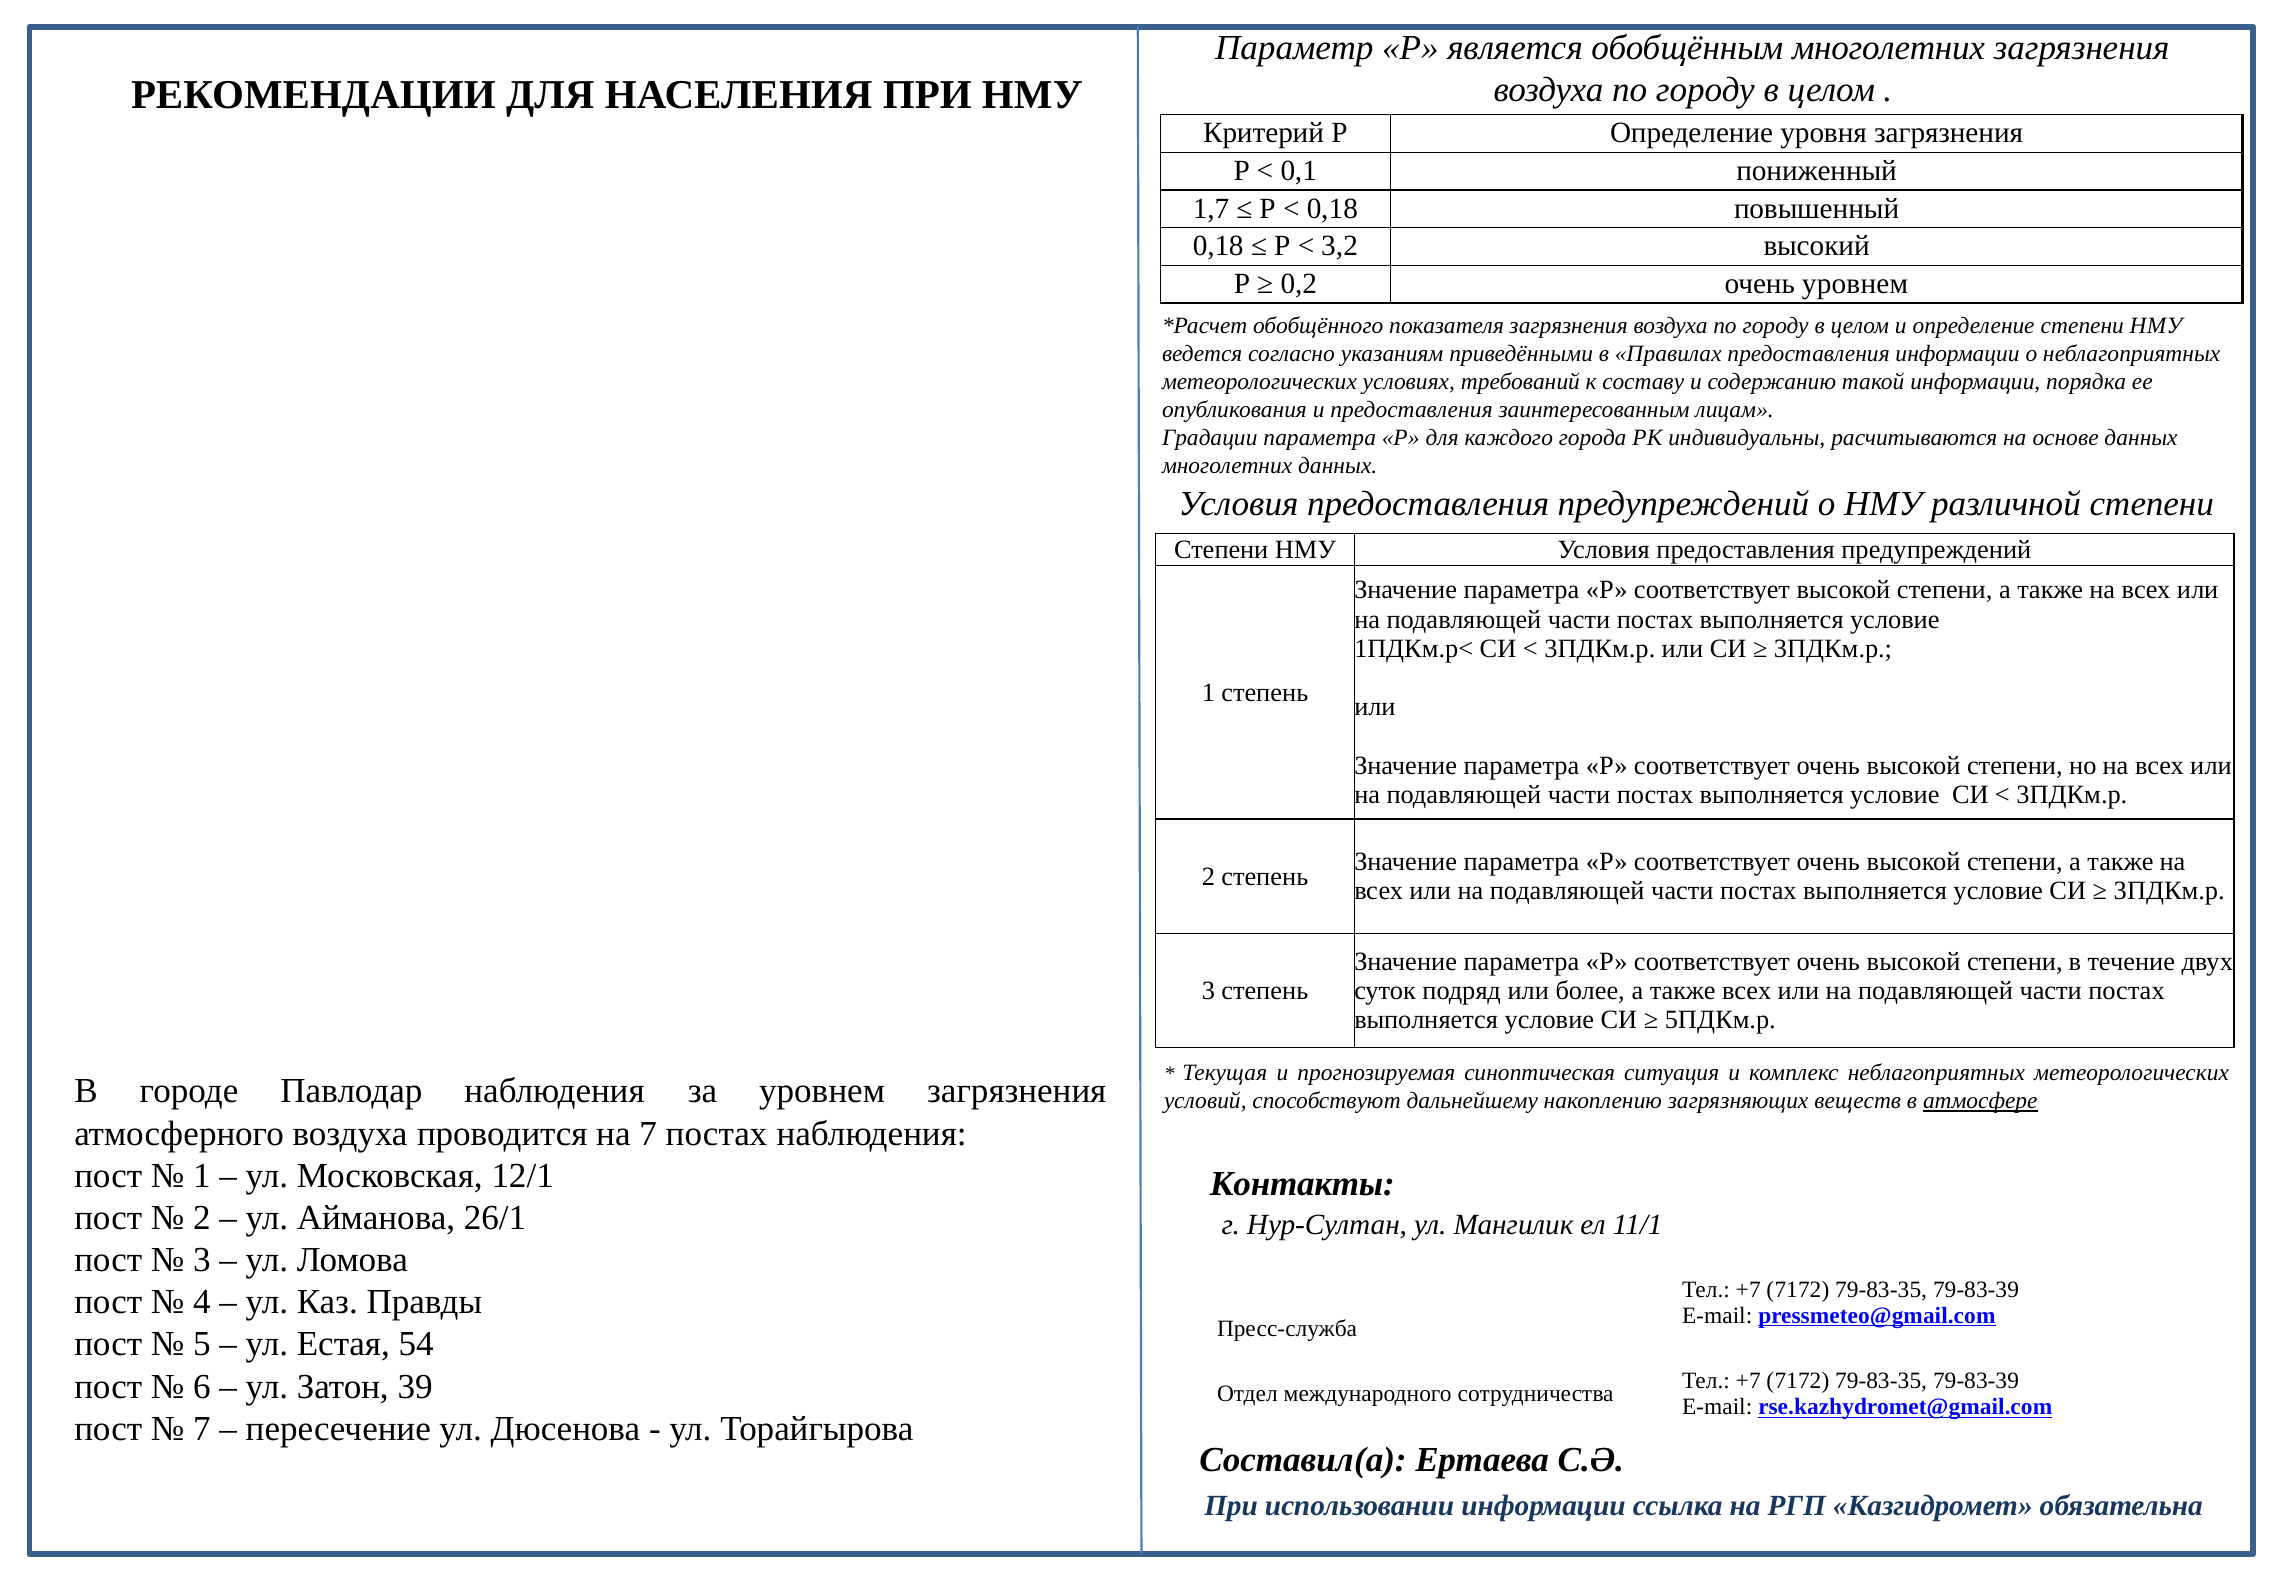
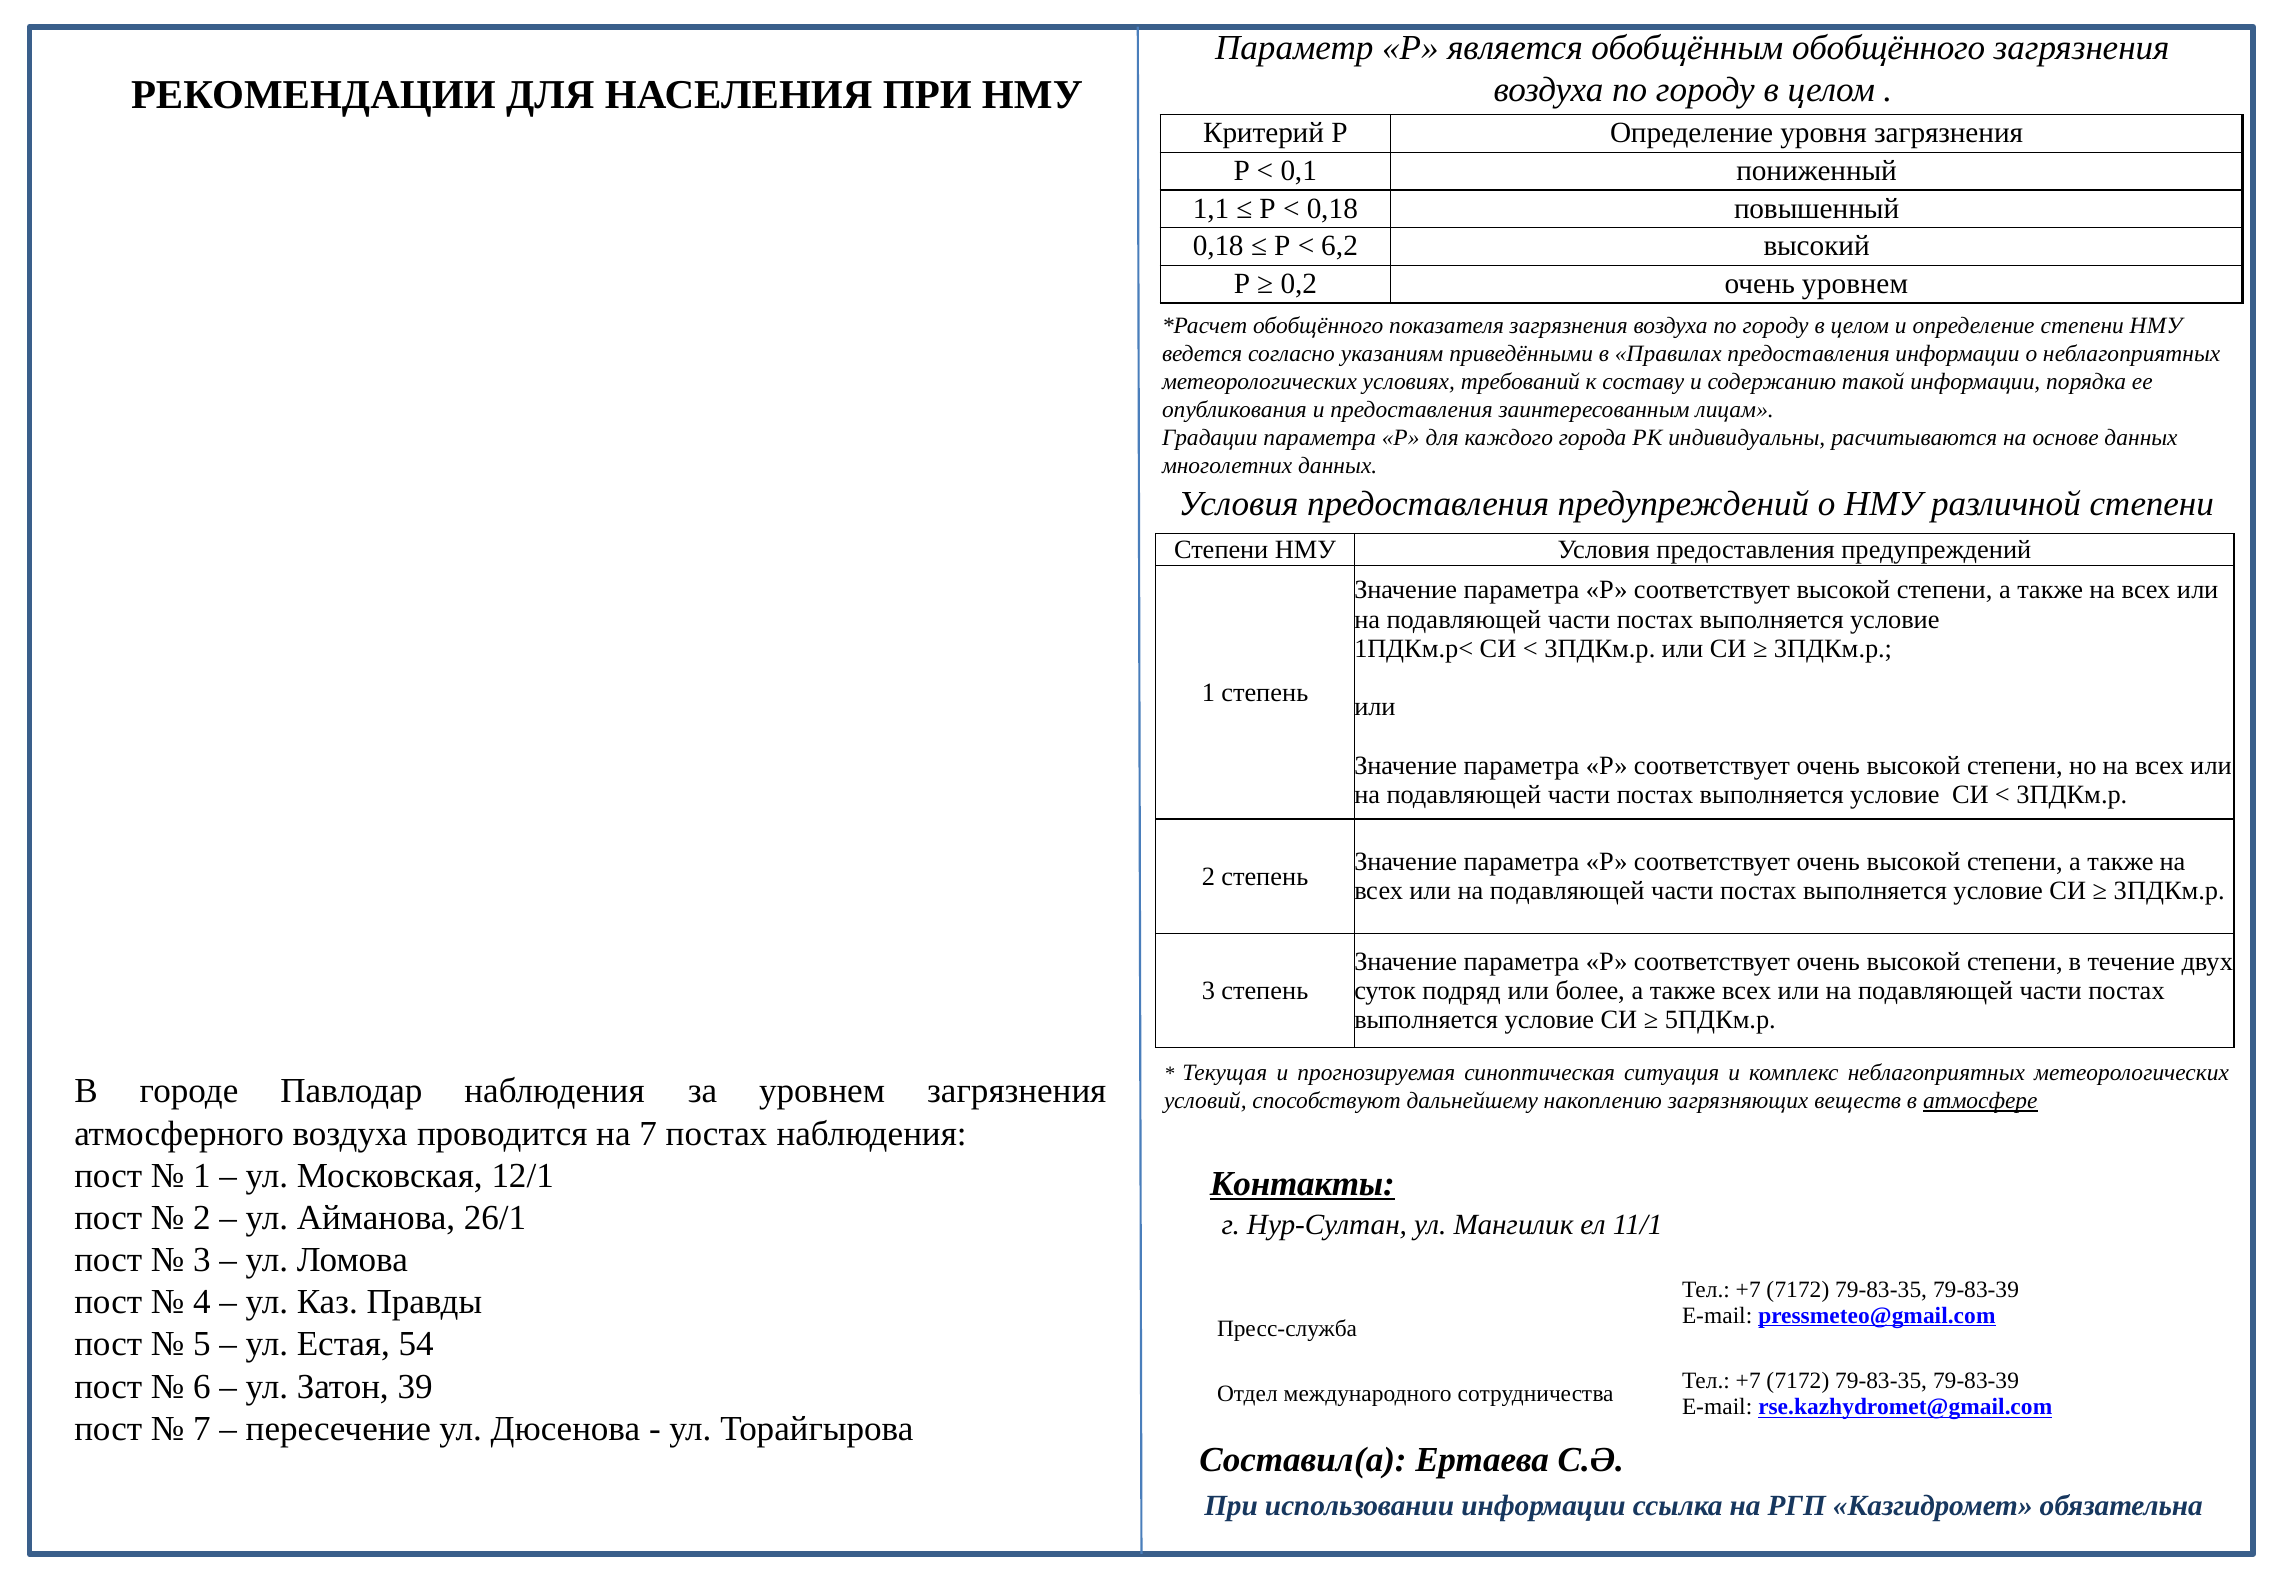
обобщённым многолетних: многолетних -> обобщённого
1,7: 1,7 -> 1,1
3,2: 3,2 -> 6,2
Контакты underline: none -> present
